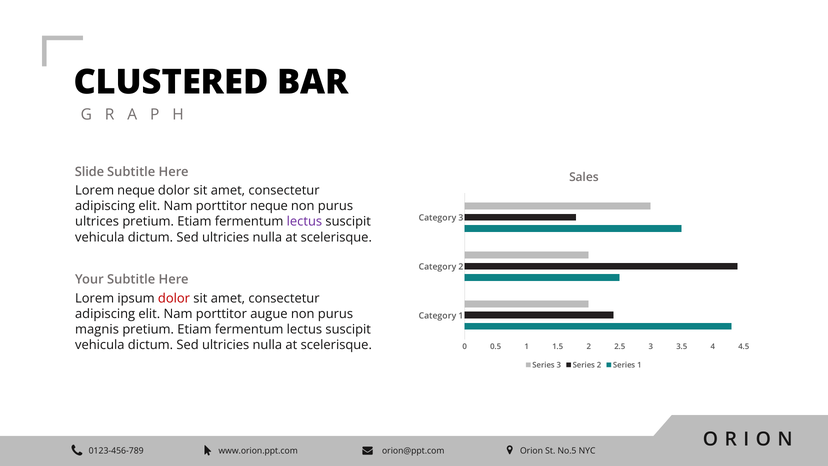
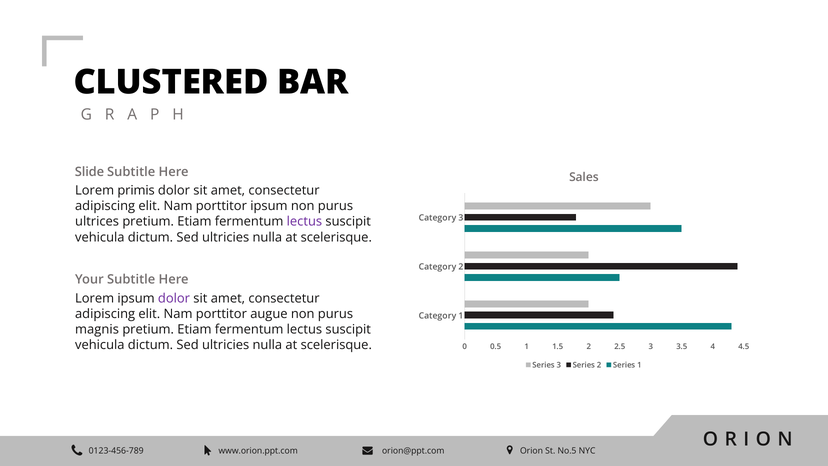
Lorem neque: neque -> primis
porttitor neque: neque -> ipsum
dolor at (174, 298) colour: red -> purple
